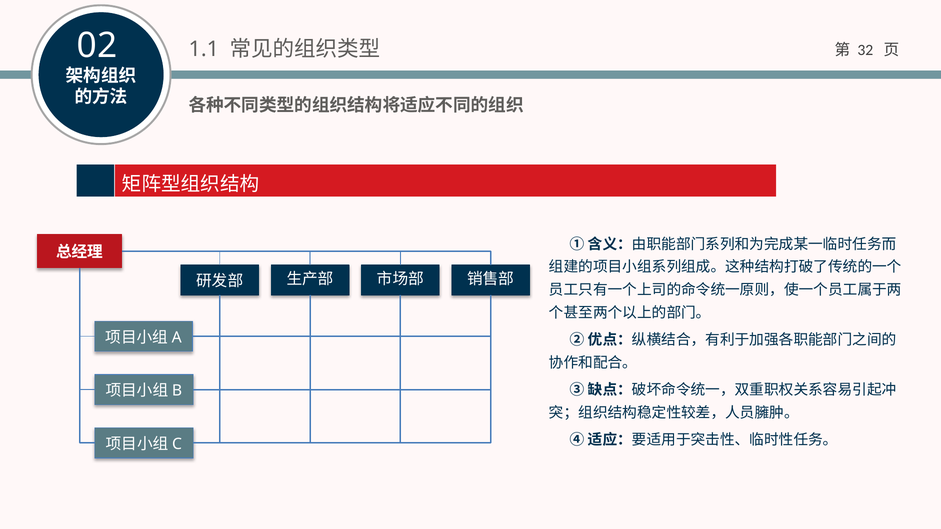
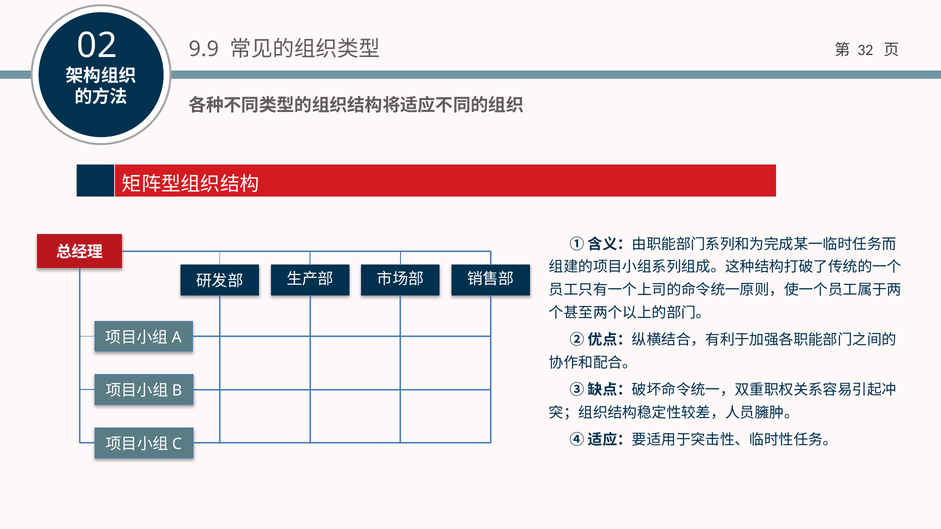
1.1: 1.1 -> 9.9
